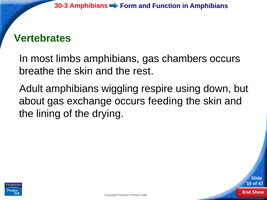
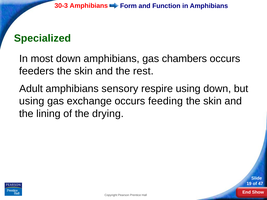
Vertebrates: Vertebrates -> Specialized
most limbs: limbs -> down
breathe: breathe -> feeders
wiggling: wiggling -> sensory
about at (32, 101): about -> using
